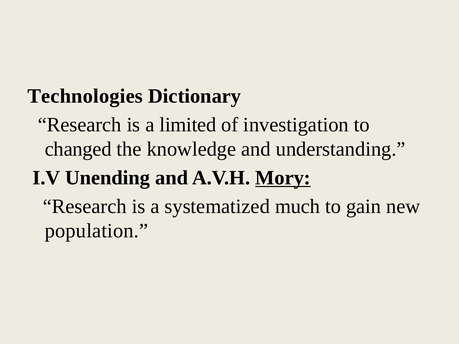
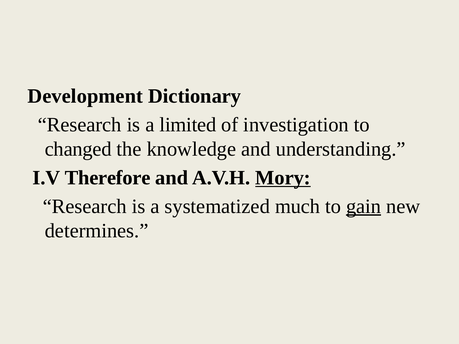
Technologies: Technologies -> Development
Unending: Unending -> Therefore
gain underline: none -> present
population: population -> determines
